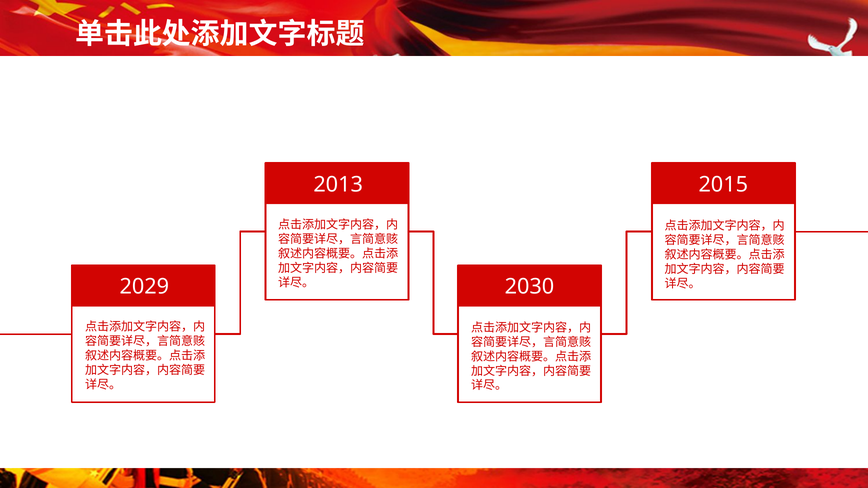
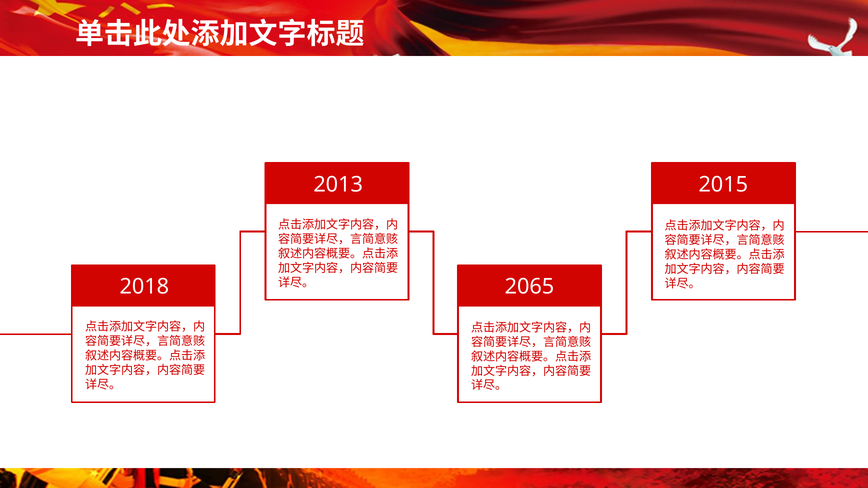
2029: 2029 -> 2018
2030: 2030 -> 2065
